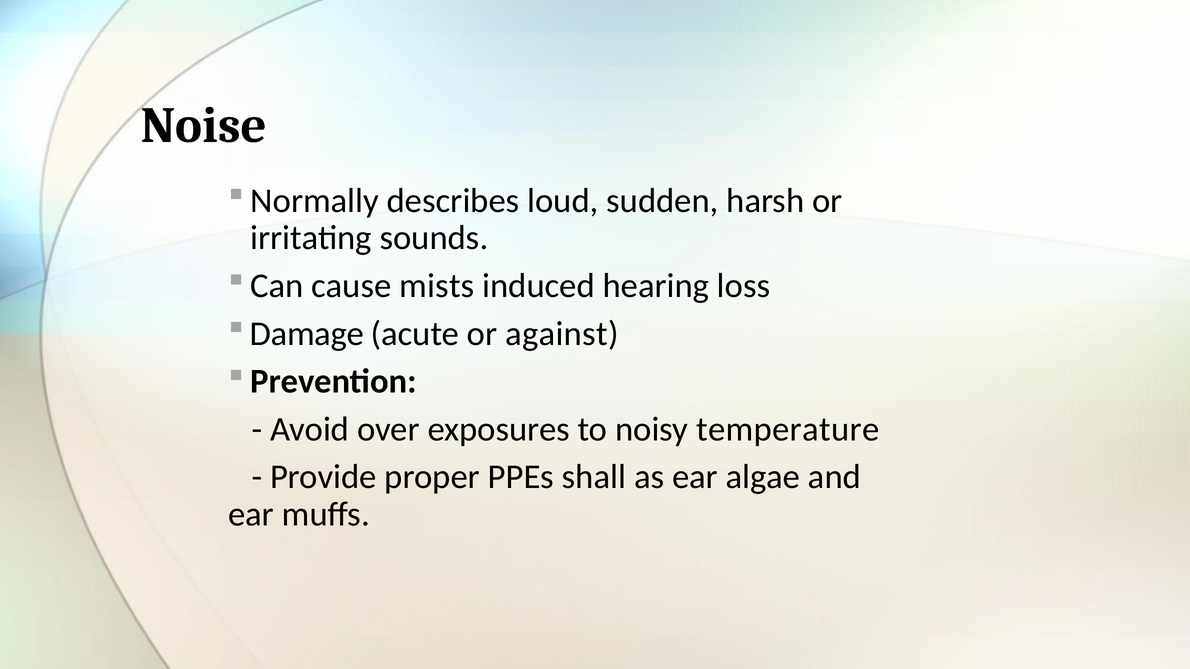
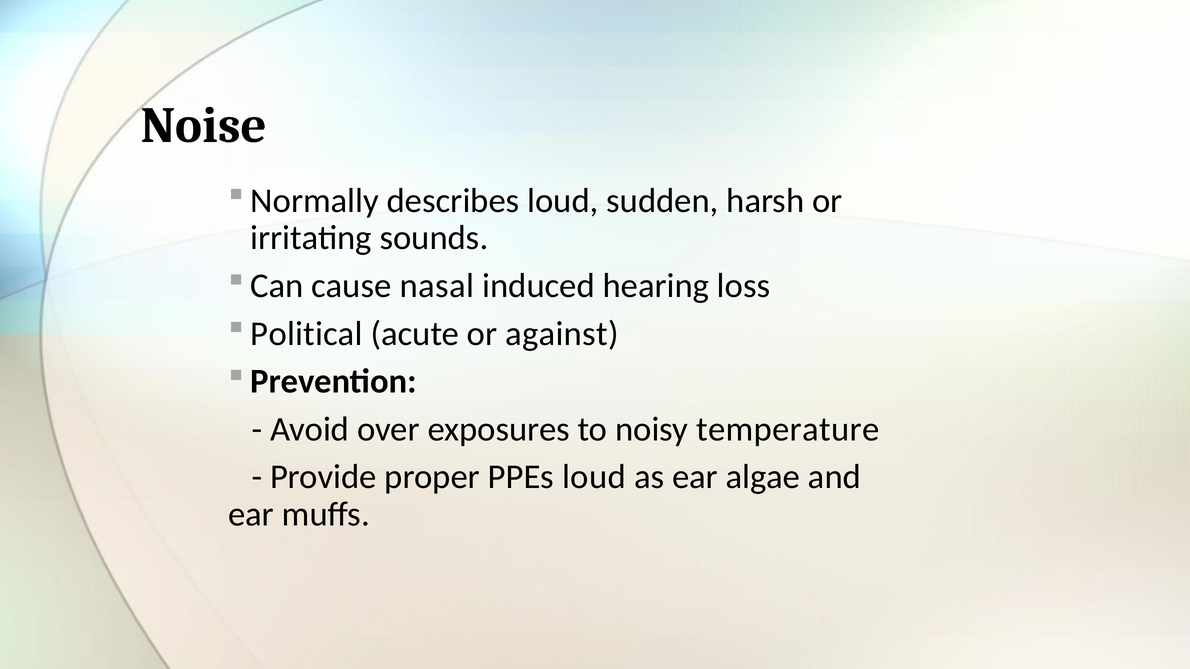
mists: mists -> nasal
Damage: Damage -> Political
PPEs shall: shall -> loud
